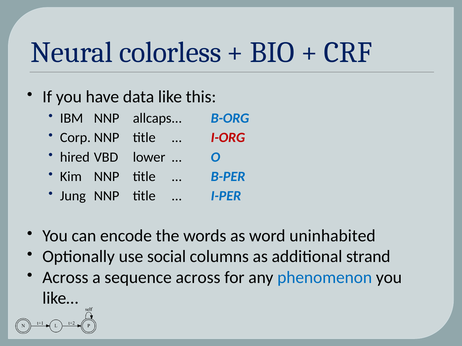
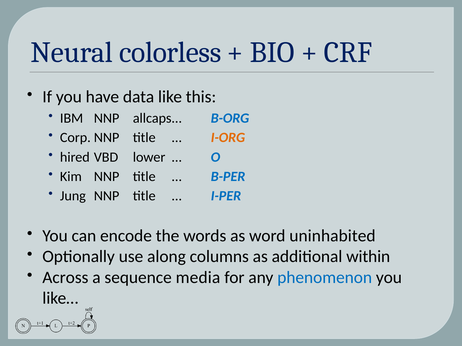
I-ORG colour: red -> orange
social: social -> along
strand: strand -> within
sequence across: across -> media
